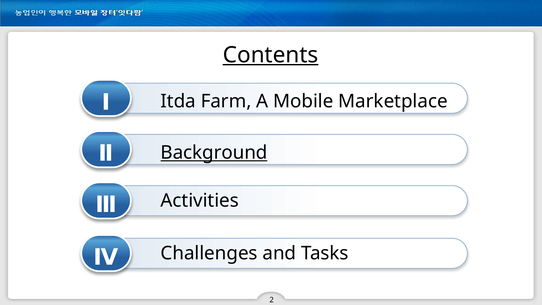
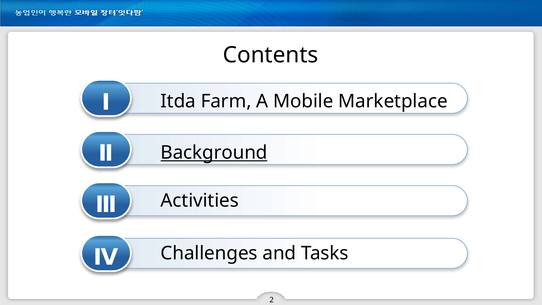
Contents underline: present -> none
